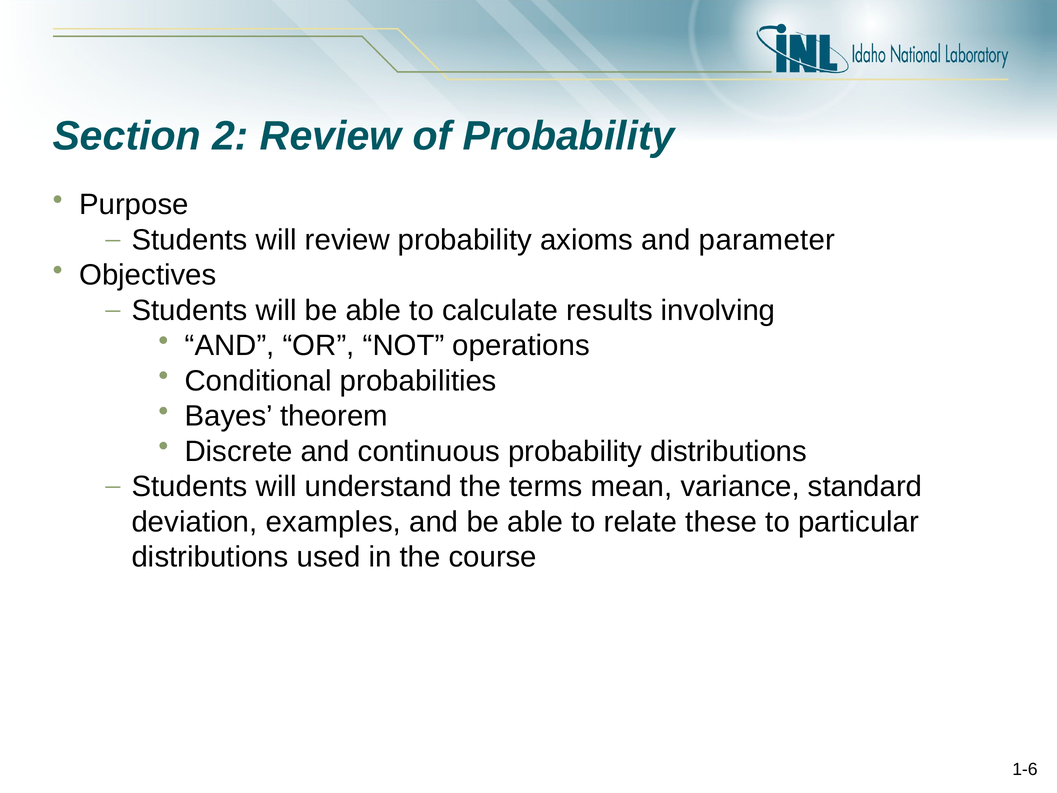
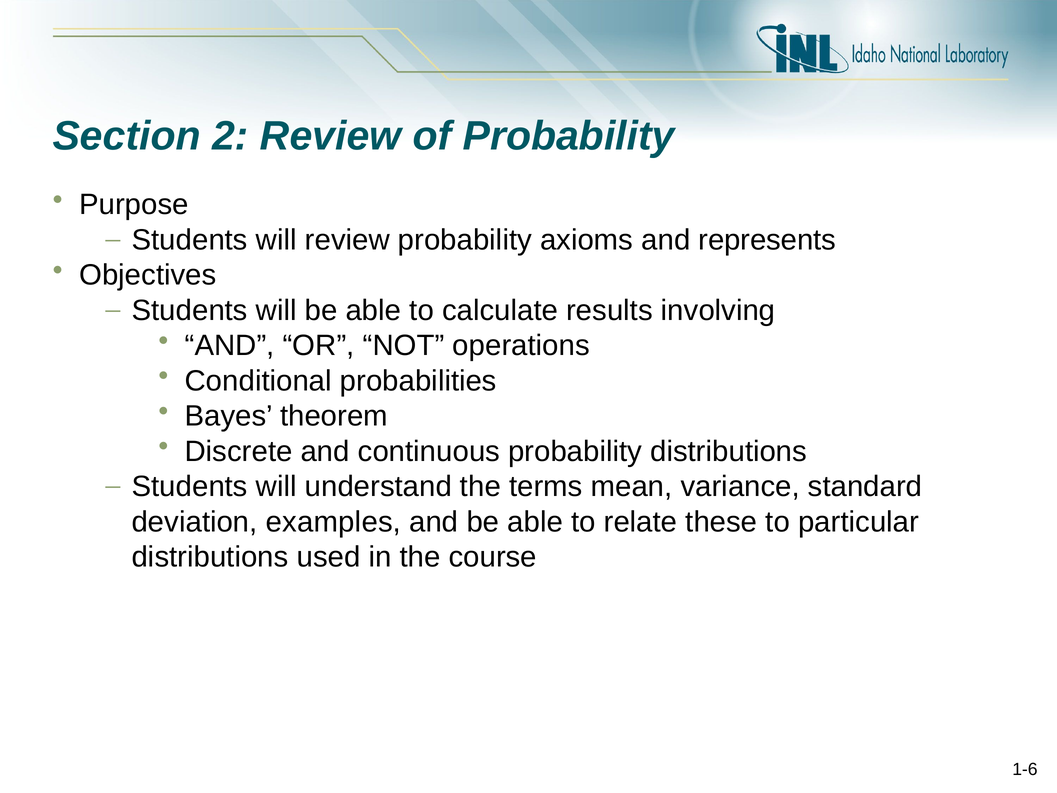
parameter: parameter -> represents
